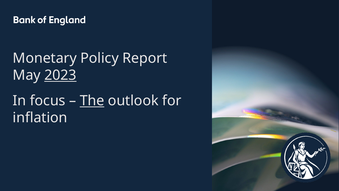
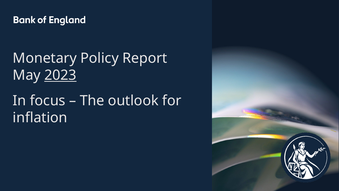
The underline: present -> none
